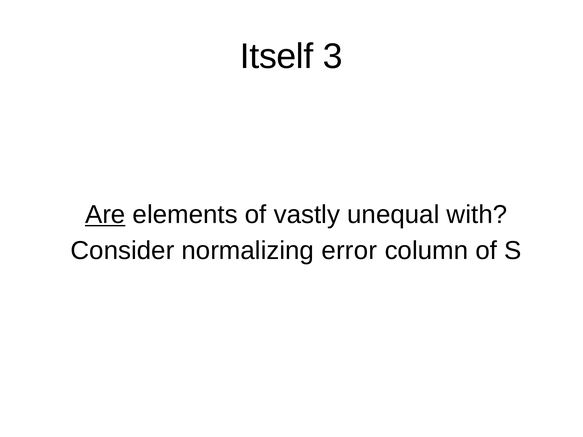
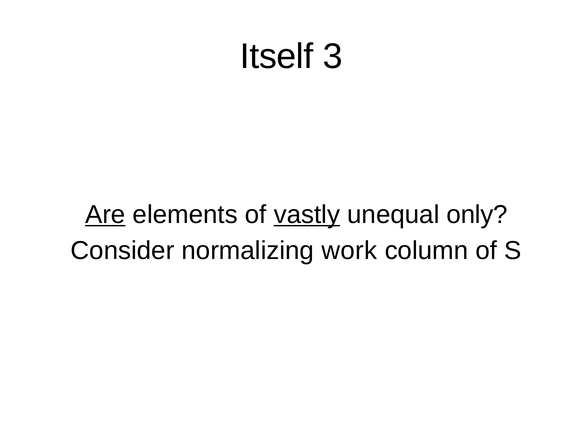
vastly underline: none -> present
with: with -> only
error: error -> work
